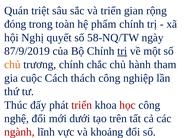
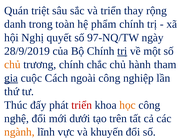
gian: gian -> thay
đóng: đóng -> danh
58-NQ/TW: 58-NQ/TW -> 97-NQ/TW
87/9/2019: 87/9/2019 -> 28/9/2019
gia underline: none -> present
thách: thách -> ngoài
học colour: red -> orange
ngành colour: red -> orange
khoảng: khoảng -> khuyến
